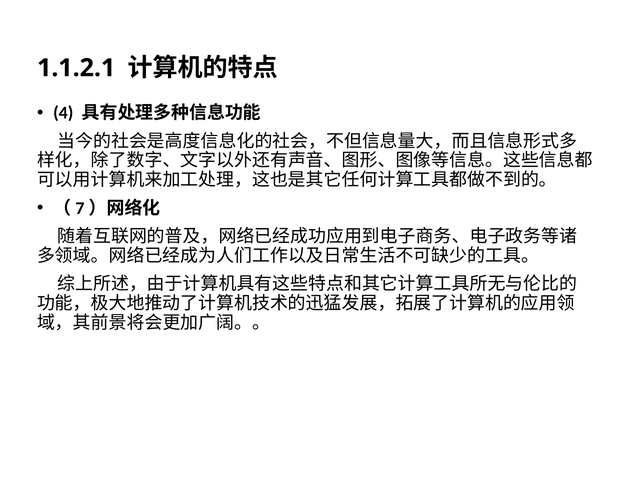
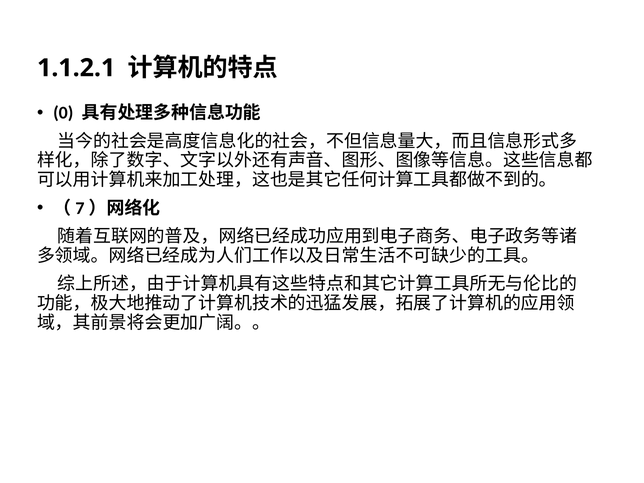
4: 4 -> 0
